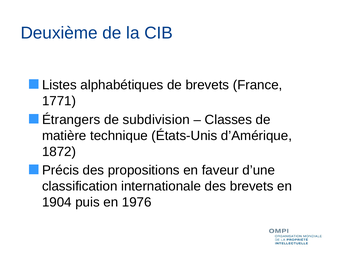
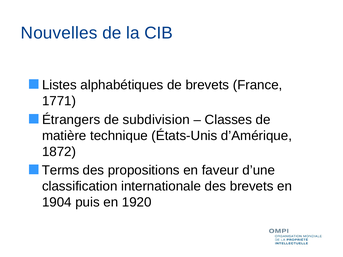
Deuxième: Deuxième -> Nouvelles
Précis: Précis -> Terms
1976: 1976 -> 1920
